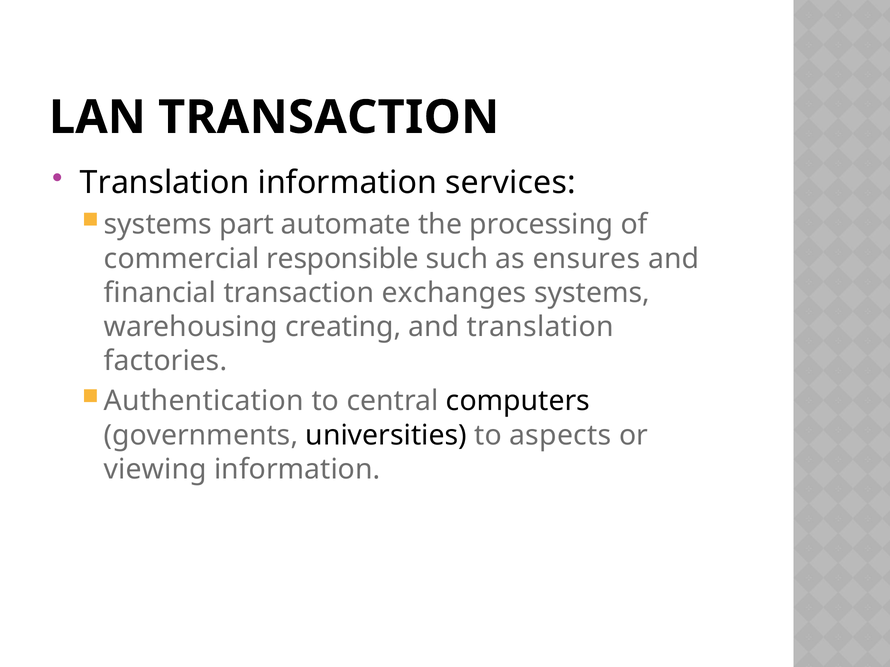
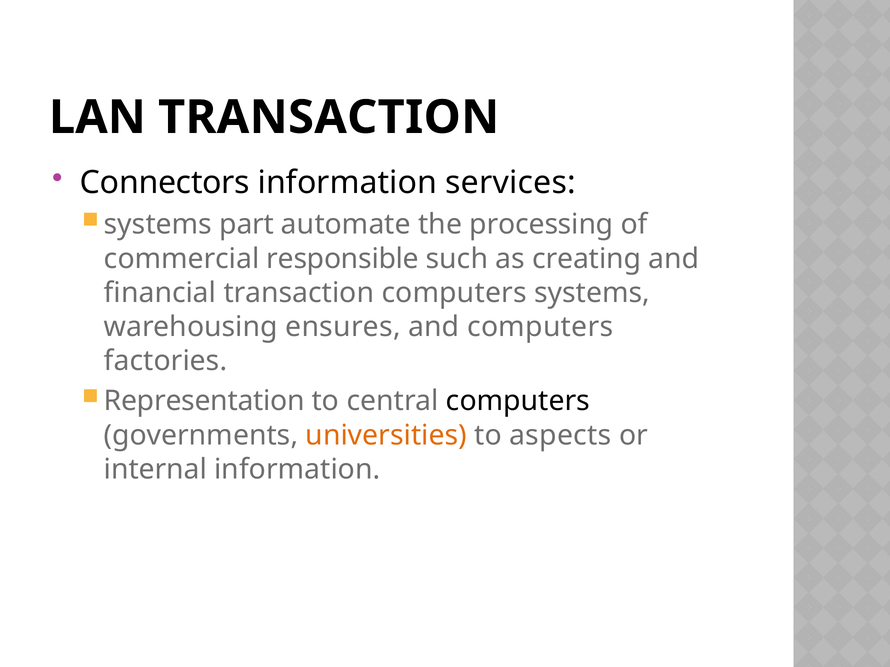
Translation at (165, 183): Translation -> Connectors
ensures: ensures -> creating
transaction exchanges: exchanges -> computers
creating: creating -> ensures
and translation: translation -> computers
Authentication: Authentication -> Representation
universities colour: black -> orange
viewing: viewing -> internal
